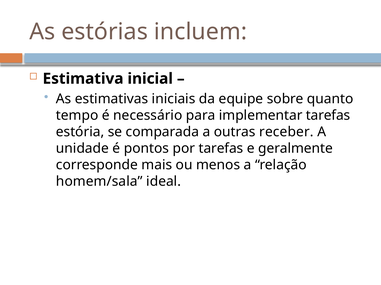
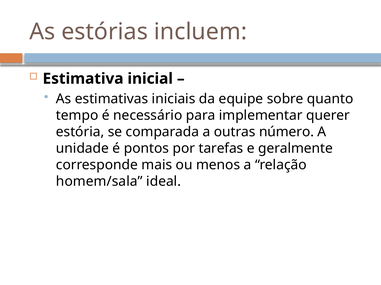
implementar tarefas: tarefas -> querer
receber: receber -> número
